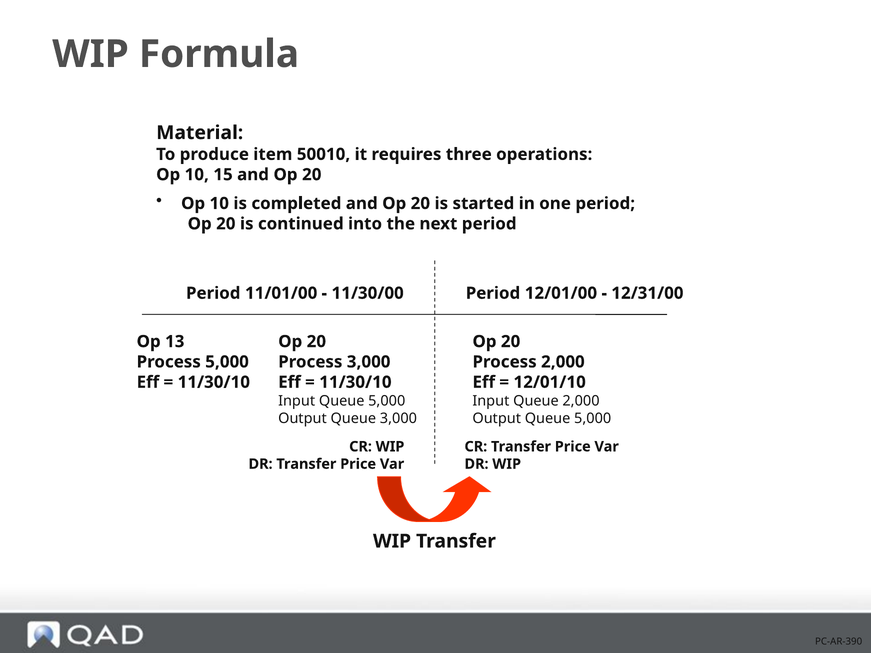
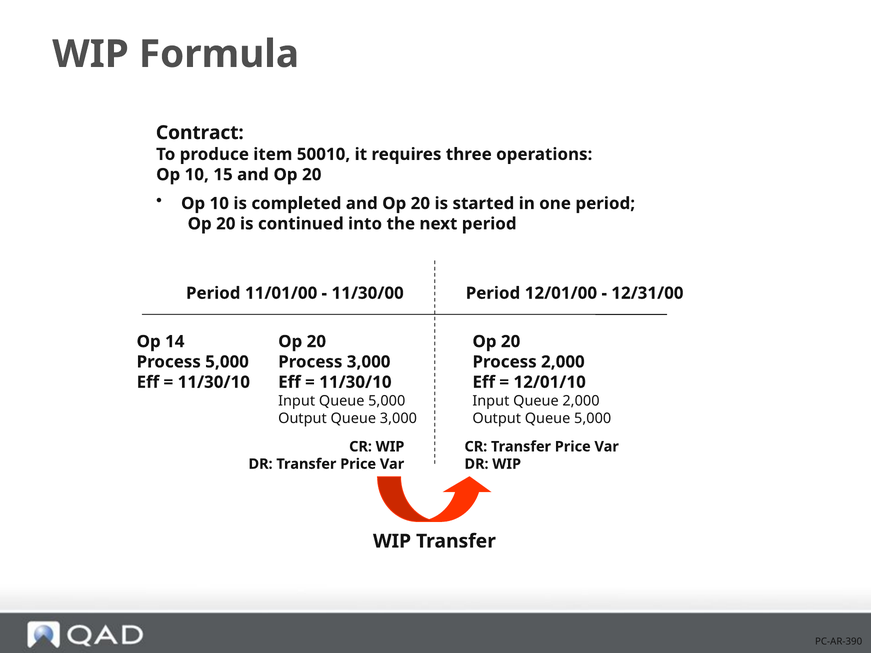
Material: Material -> Contract
13: 13 -> 14
